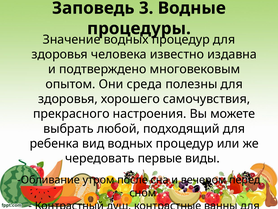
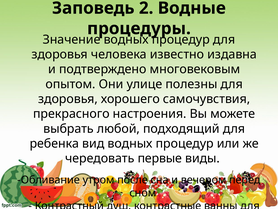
3: 3 -> 2
среда: среда -> улице
